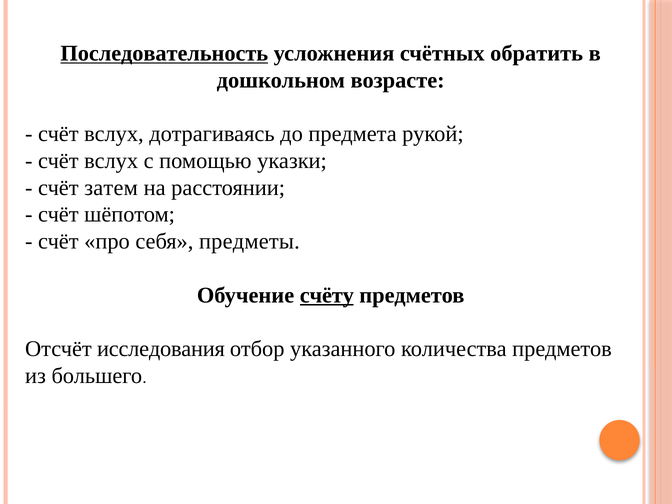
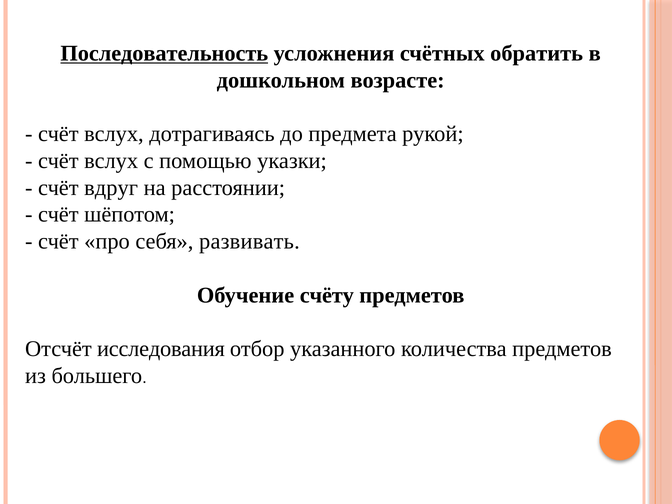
затем: затем -> вдруг
предметы: предметы -> развивать
счёту underline: present -> none
